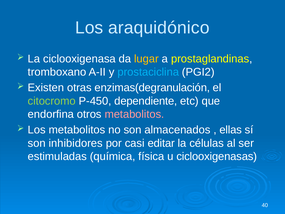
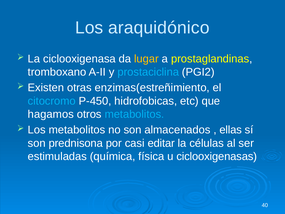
enzimas(degranulación: enzimas(degranulación -> enzimas(estreñimiento
citocromo colour: light green -> light blue
dependiente: dependiente -> hidrofobicas
endorfina: endorfina -> hagamos
metabolitos at (134, 114) colour: pink -> light blue
inhibidores: inhibidores -> prednisona
